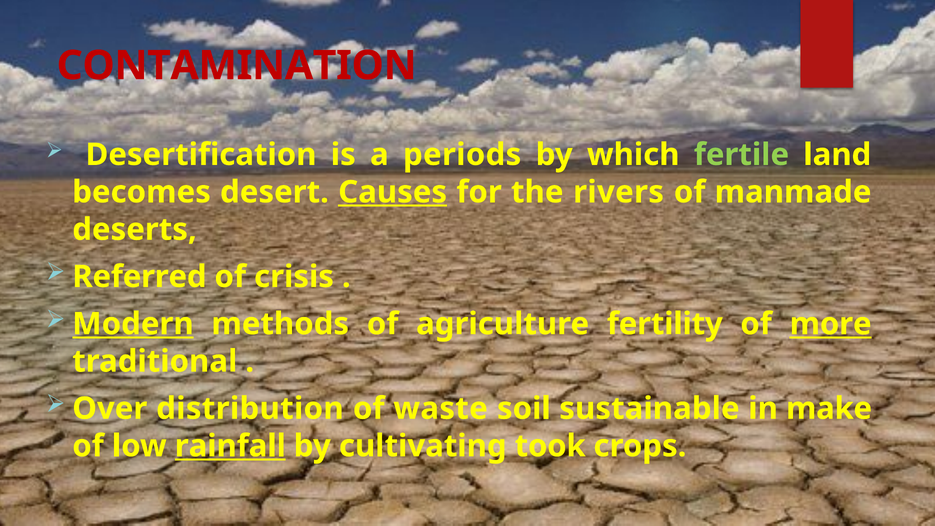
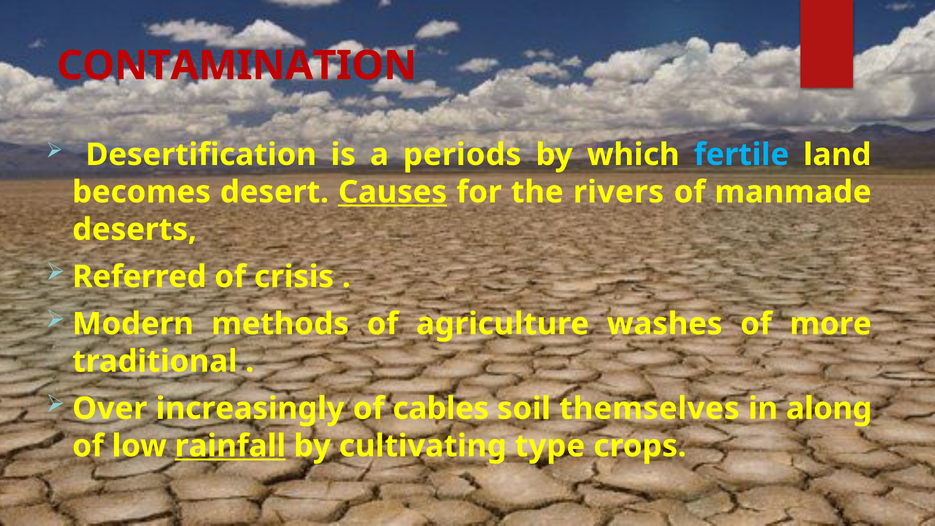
fertile colour: light green -> light blue
Modern underline: present -> none
fertility: fertility -> washes
more underline: present -> none
distribution: distribution -> increasingly
waste: waste -> cables
sustainable: sustainable -> themselves
make: make -> along
took: took -> type
